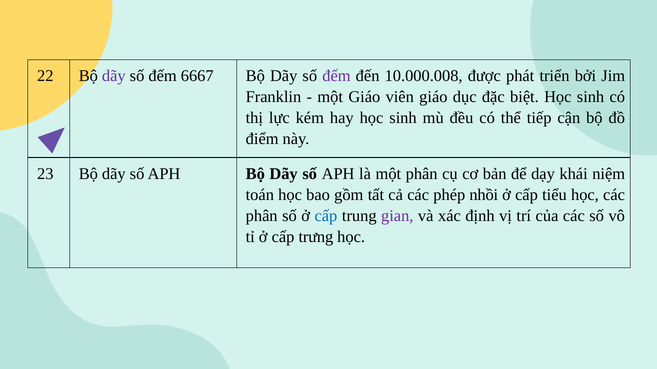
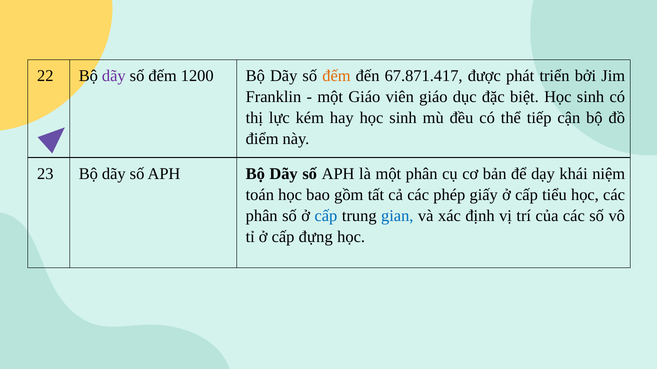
6667: 6667 -> 1200
đếm at (336, 76) colour: purple -> orange
10.000.008: 10.000.008 -> 67.871.417
nhồi: nhồi -> giấy
gian colour: purple -> blue
trưng: trưng -> đựng
